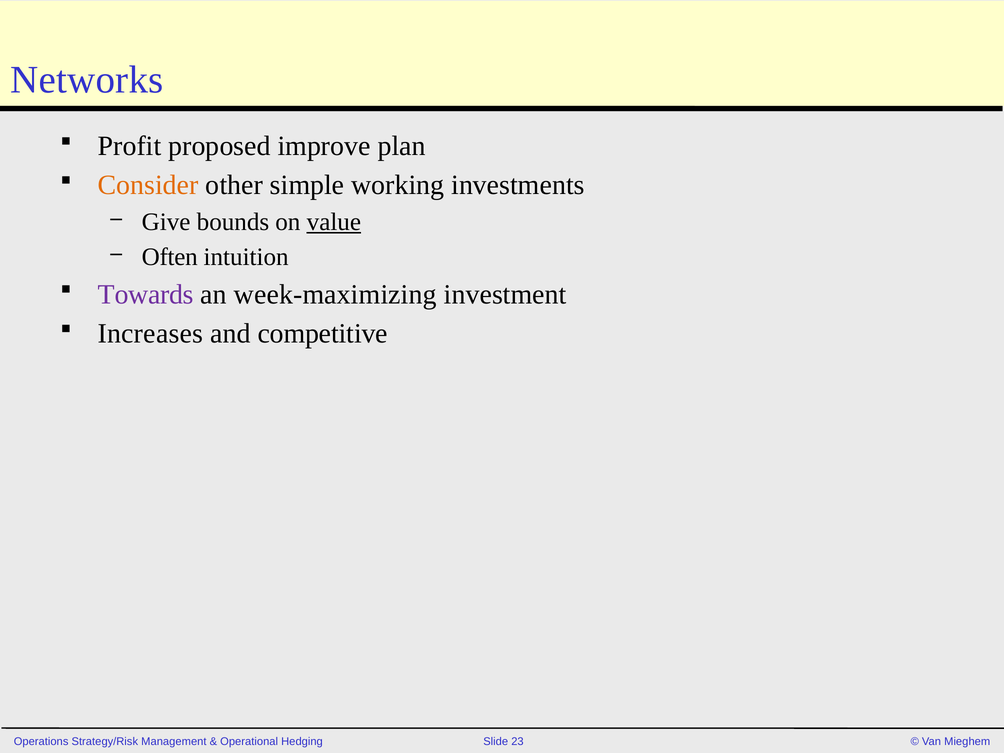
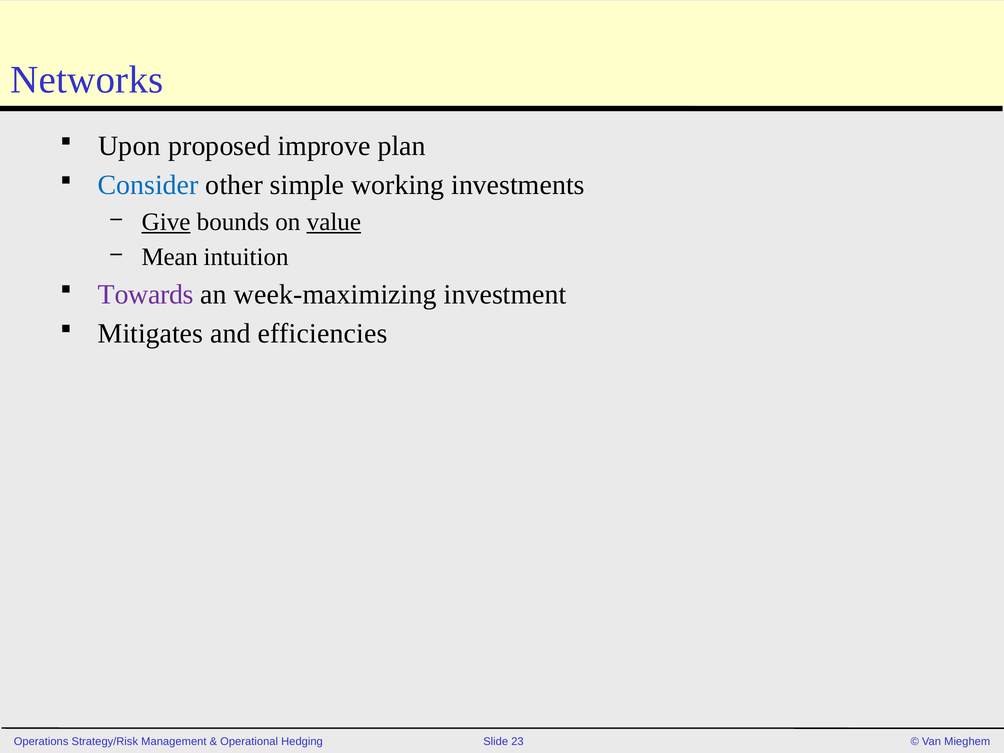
Profit: Profit -> Upon
Consider colour: orange -> blue
Give underline: none -> present
Often: Often -> Mean
Increases: Increases -> Mitigates
competitive: competitive -> efficiencies
